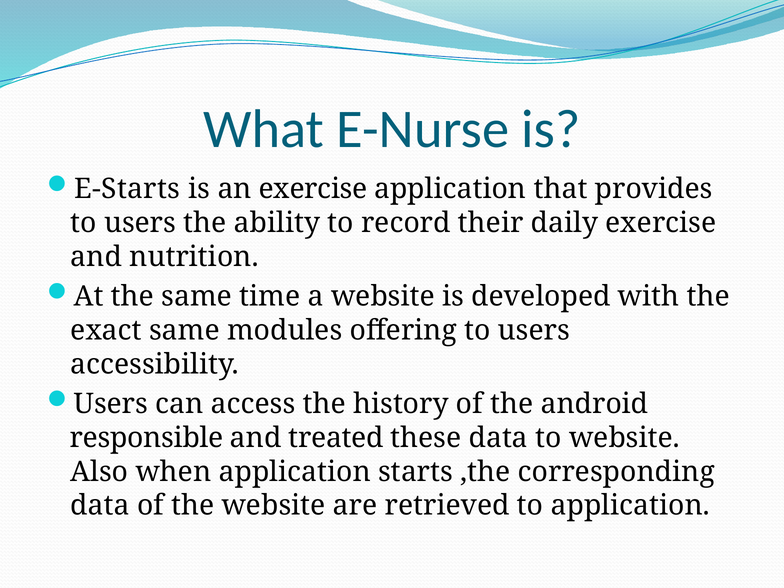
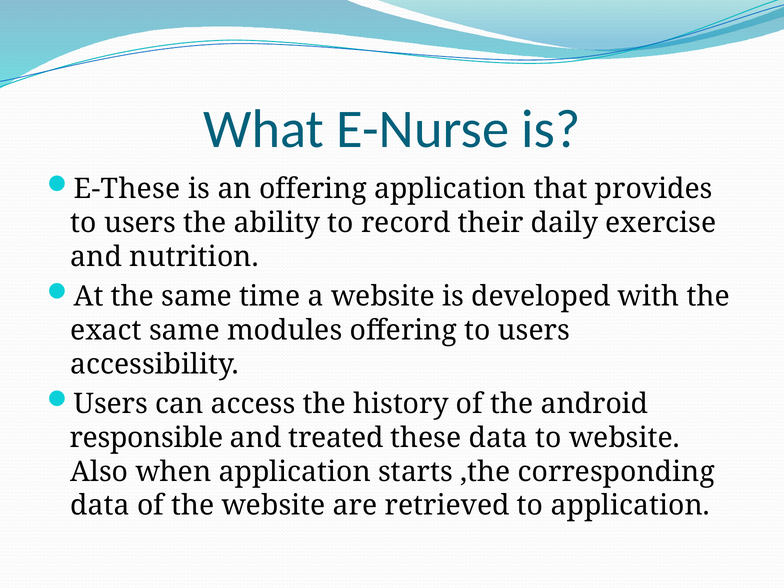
E-Starts: E-Starts -> E-These
an exercise: exercise -> offering
